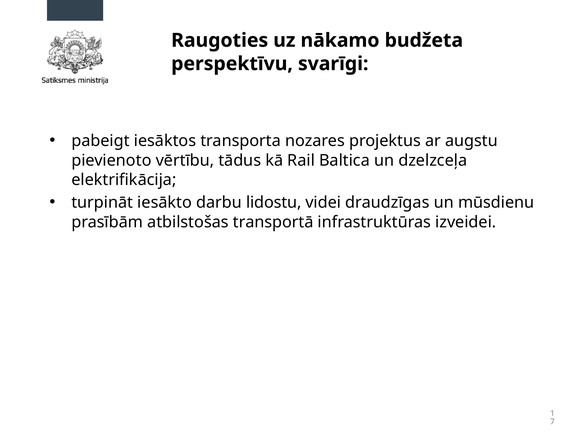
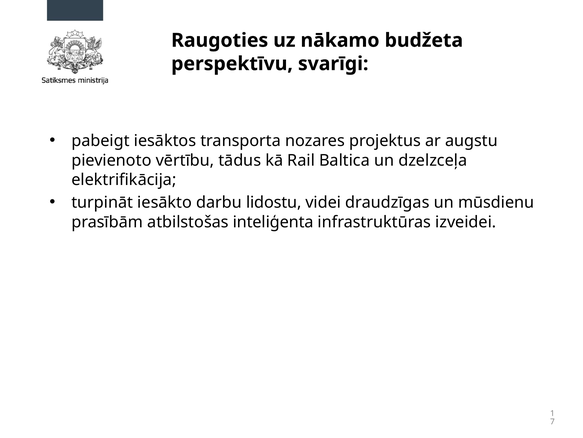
transportā: transportā -> inteliģenta
